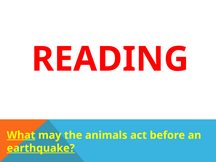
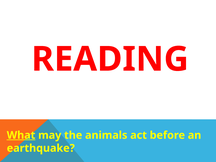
earthquake underline: present -> none
